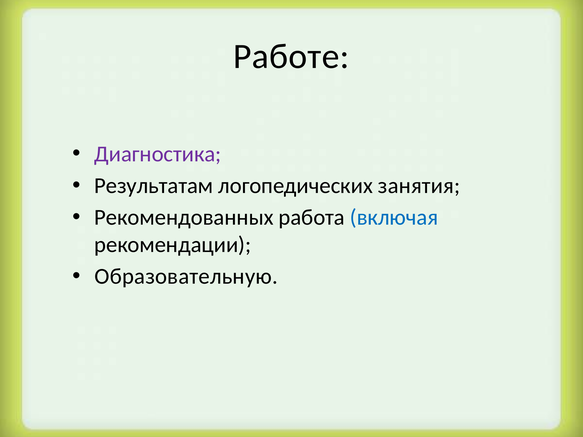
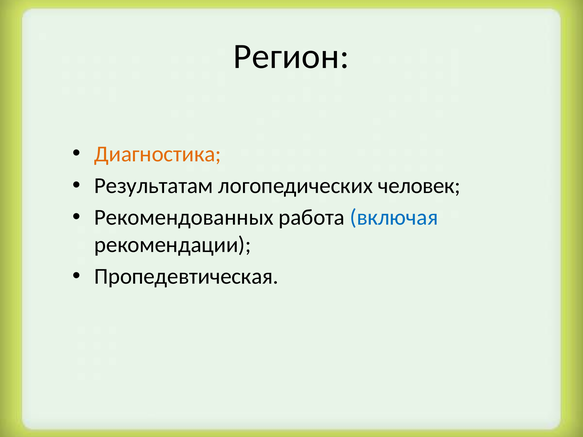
Работе: Работе -> Регион
Диагностика colour: purple -> orange
занятия: занятия -> человек
Образовательную: Образовательную -> Пропедевтическая
